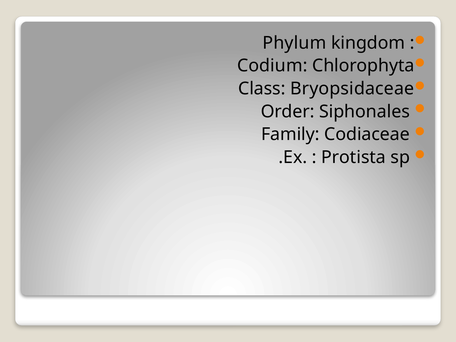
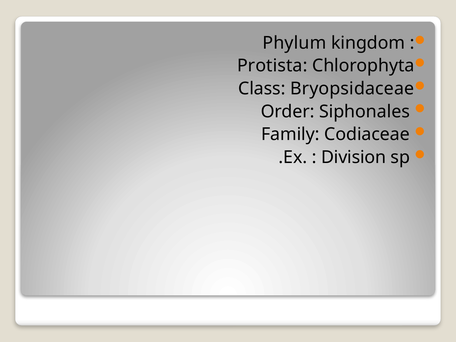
Codium: Codium -> Protista
Protista: Protista -> Division
